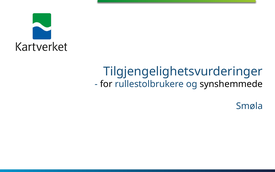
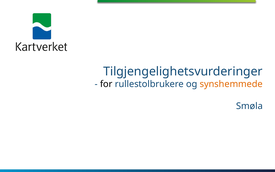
synshemmede colour: black -> orange
